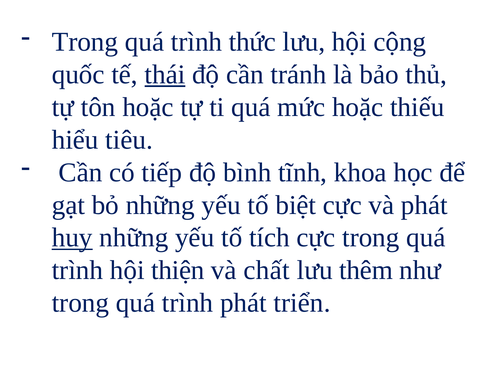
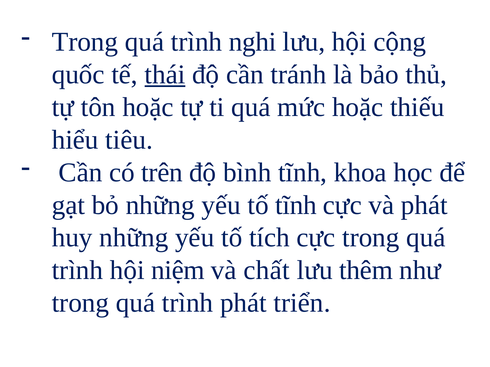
thức: thức -> nghi
tiếp: tiếp -> trên
tố biệt: biệt -> tĩnh
huy underline: present -> none
thiện: thiện -> niệm
